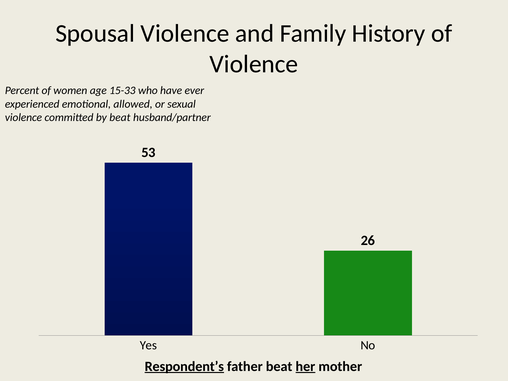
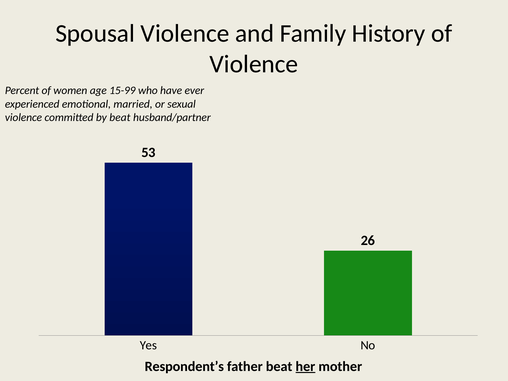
15-33: 15-33 -> 15-99
allowed: allowed -> married
Respondent’s underline: present -> none
